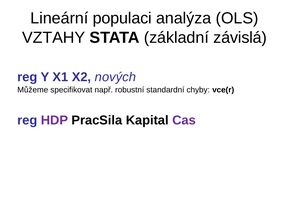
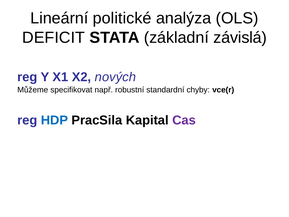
populaci: populaci -> politické
VZTAHY: VZTAHY -> DEFICIT
HDP colour: purple -> blue
